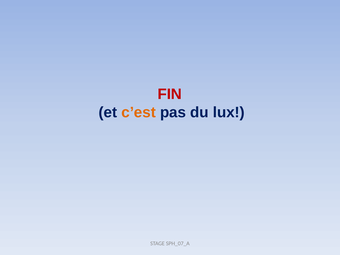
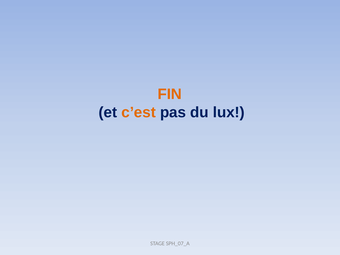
FIN colour: red -> orange
